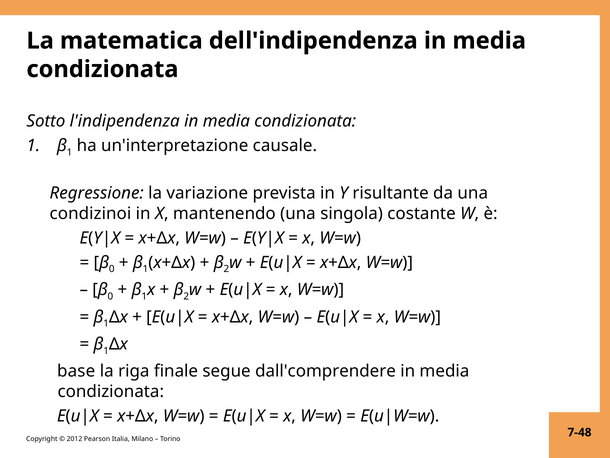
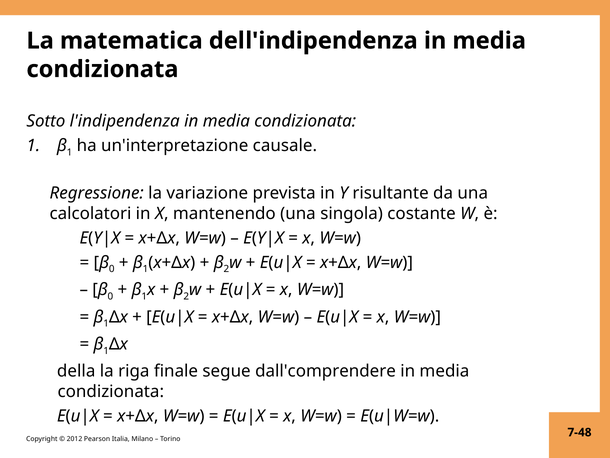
condizinoi: condizinoi -> calcolatori
base: base -> della
